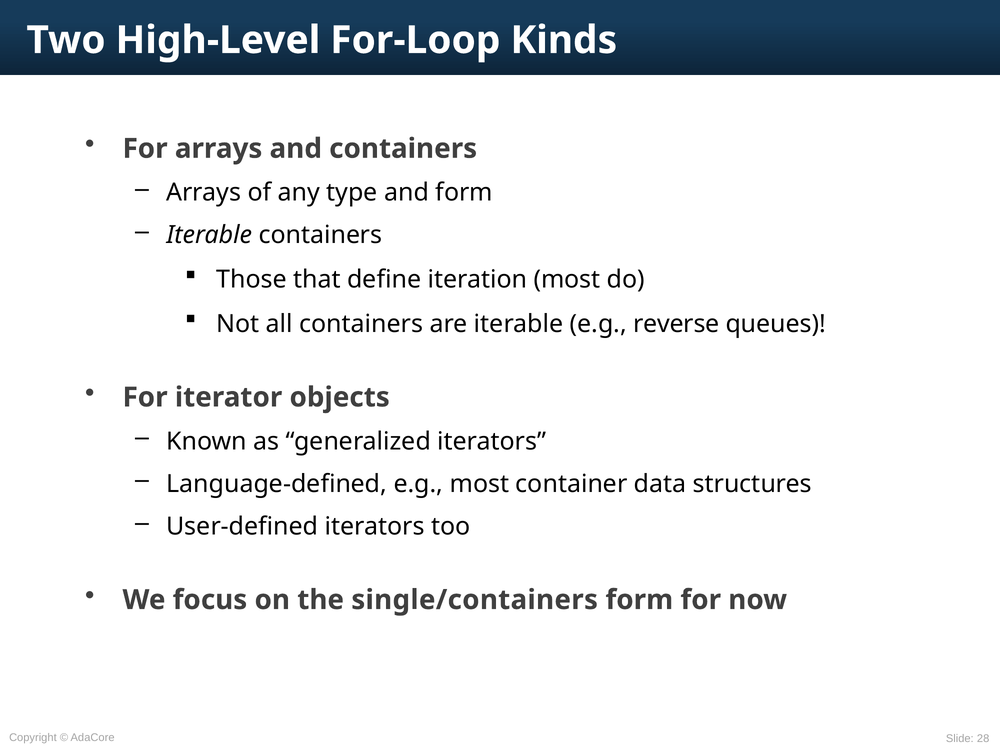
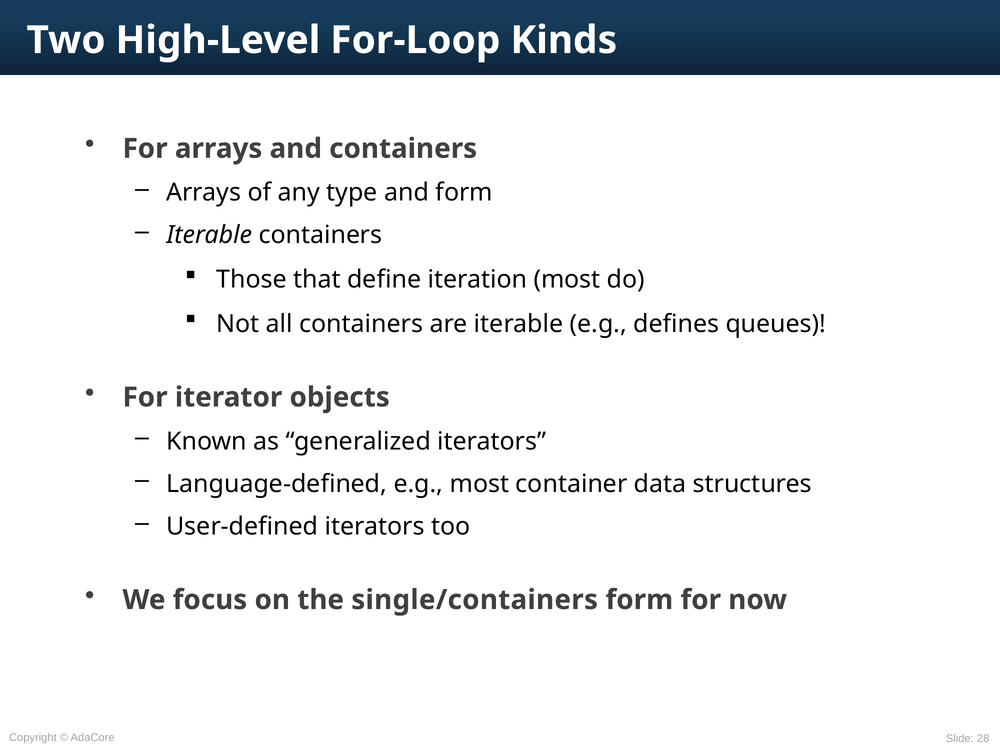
reverse: reverse -> defines
